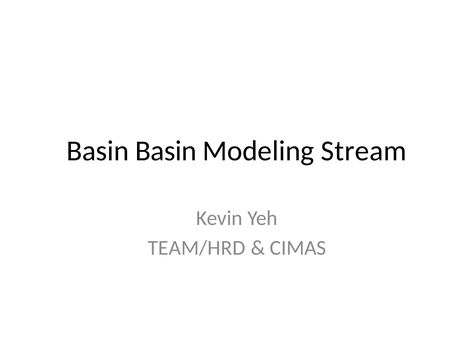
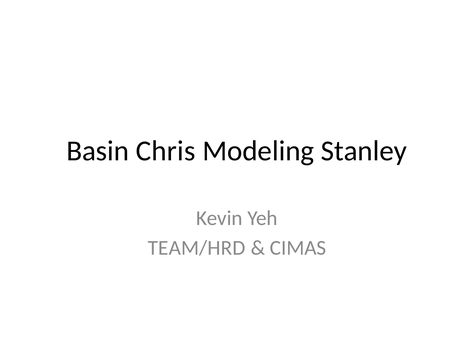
Basin Basin: Basin -> Chris
Stream: Stream -> Stanley
